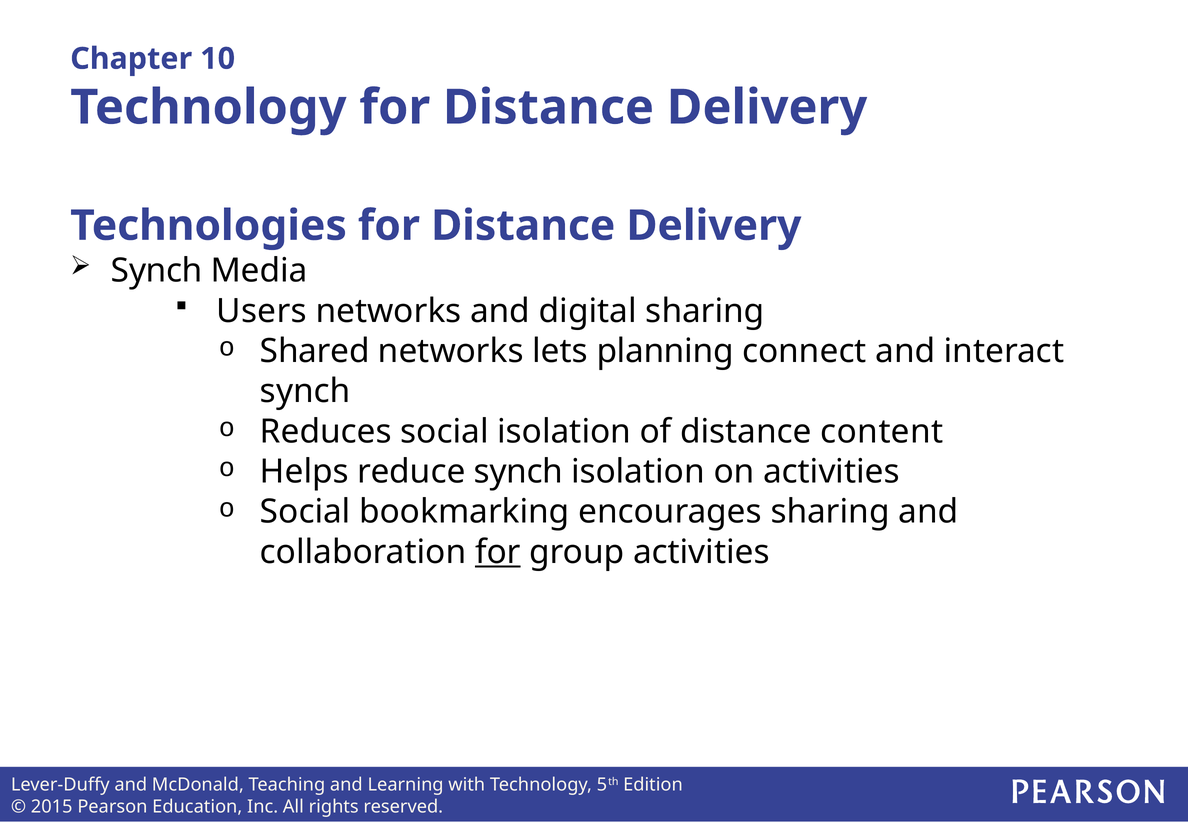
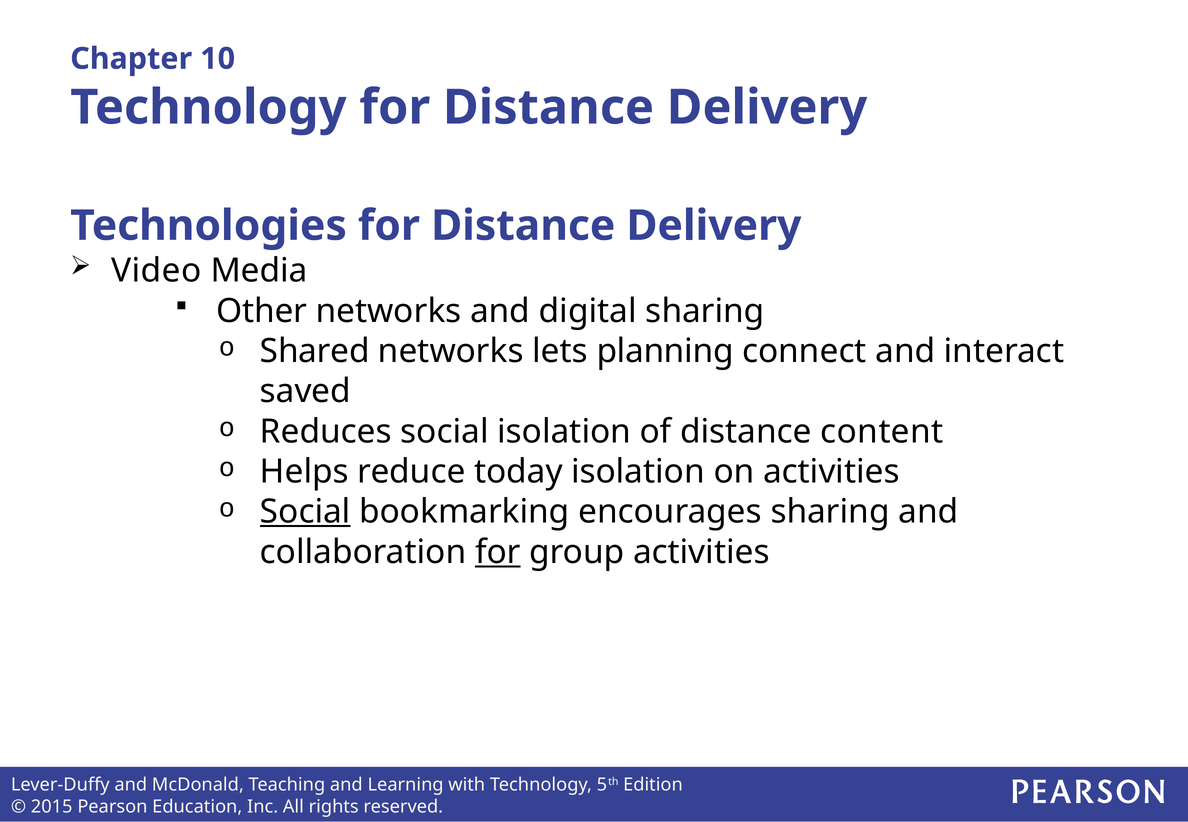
Synch at (157, 271): Synch -> Video
Users: Users -> Other
synch at (305, 392): synch -> saved
reduce synch: synch -> today
Social at (305, 512) underline: none -> present
